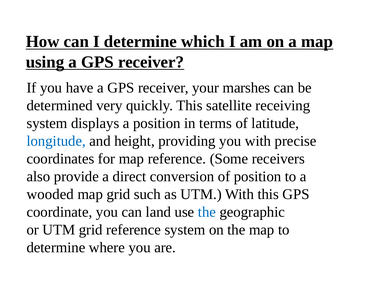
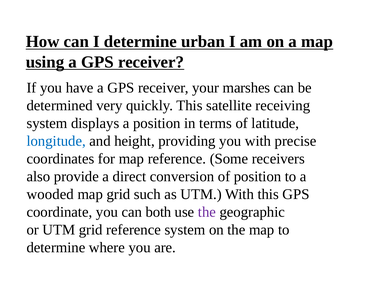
which: which -> urban
land: land -> both
the at (207, 211) colour: blue -> purple
